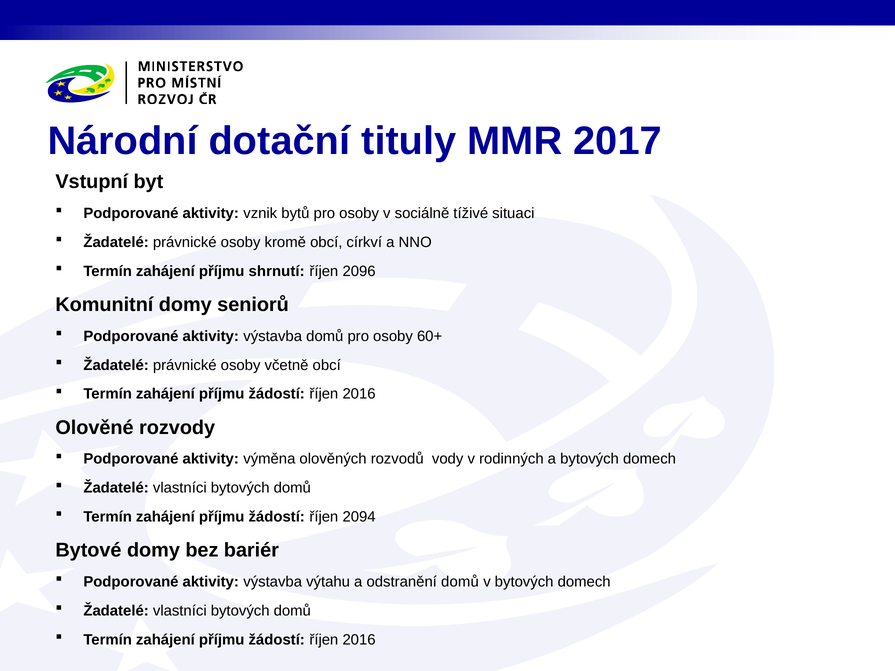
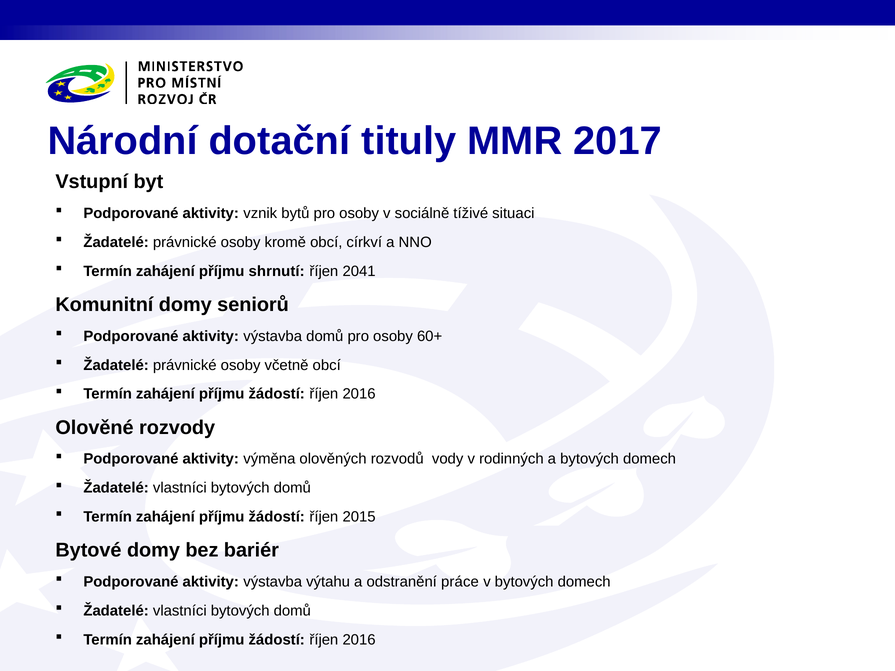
2096: 2096 -> 2041
2094: 2094 -> 2015
odstranění domů: domů -> práce
